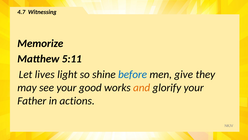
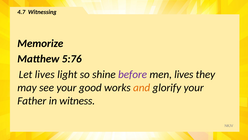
5:11: 5:11 -> 5:76
before colour: blue -> purple
men give: give -> lives
actions: actions -> witness
